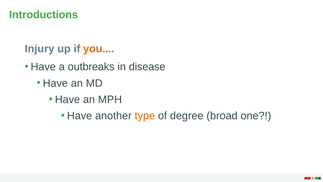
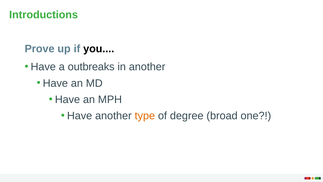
Injury: Injury -> Prove
you colour: orange -> black
in disease: disease -> another
